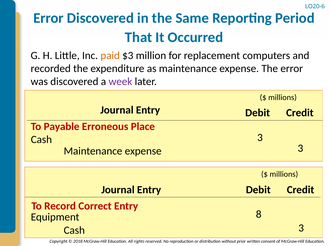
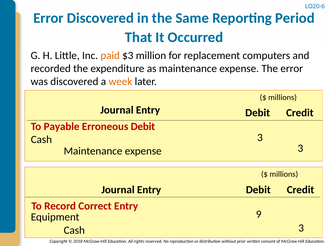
week colour: purple -> orange
Erroneous Place: Place -> Debit
8: 8 -> 9
